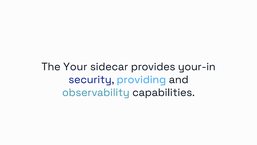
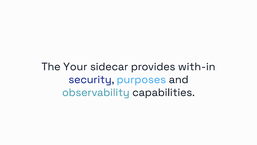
your-in: your-in -> with-in
providing: providing -> purposes
